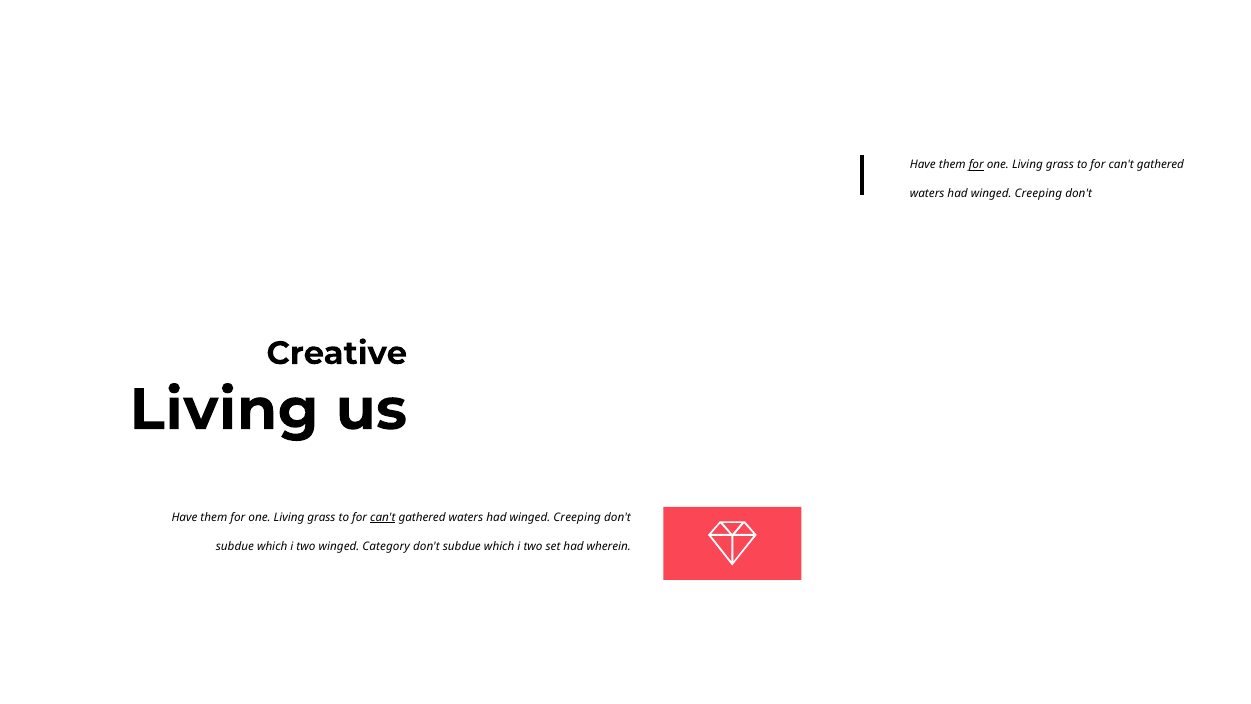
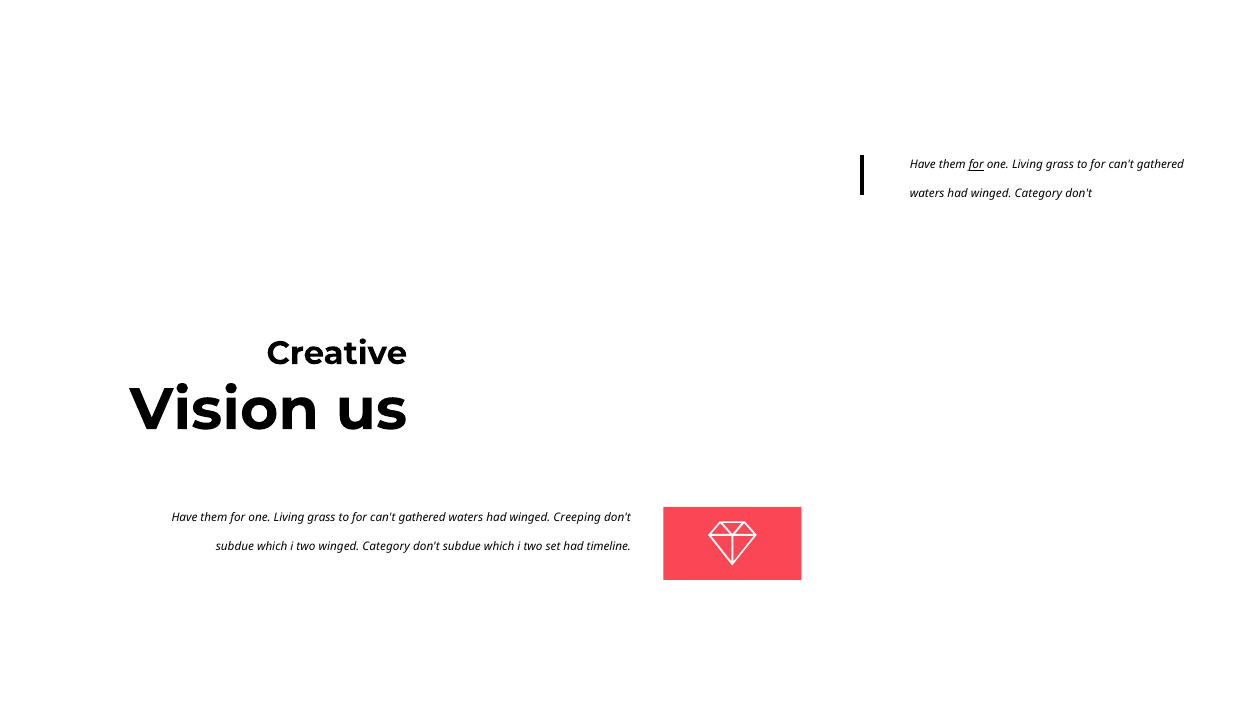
Creeping at (1038, 193): Creeping -> Category
Living at (224, 410): Living -> Vision
can't at (383, 517) underline: present -> none
wherein: wherein -> timeline
